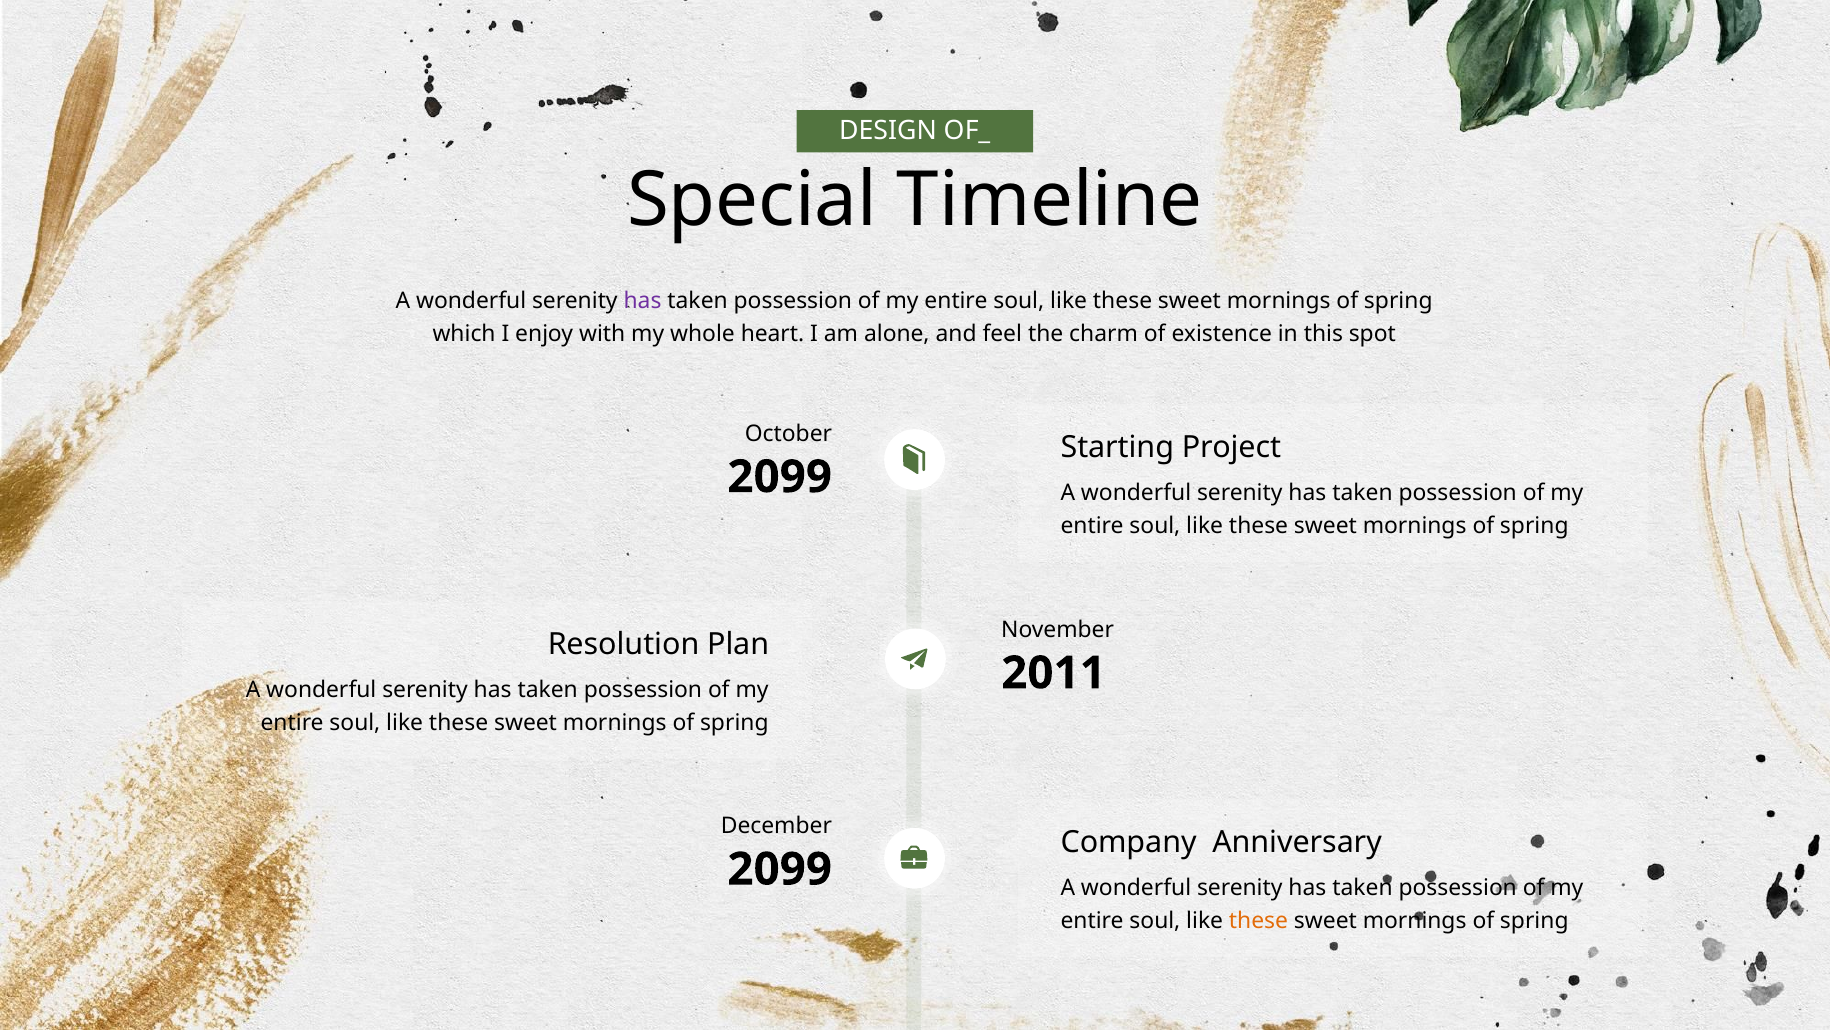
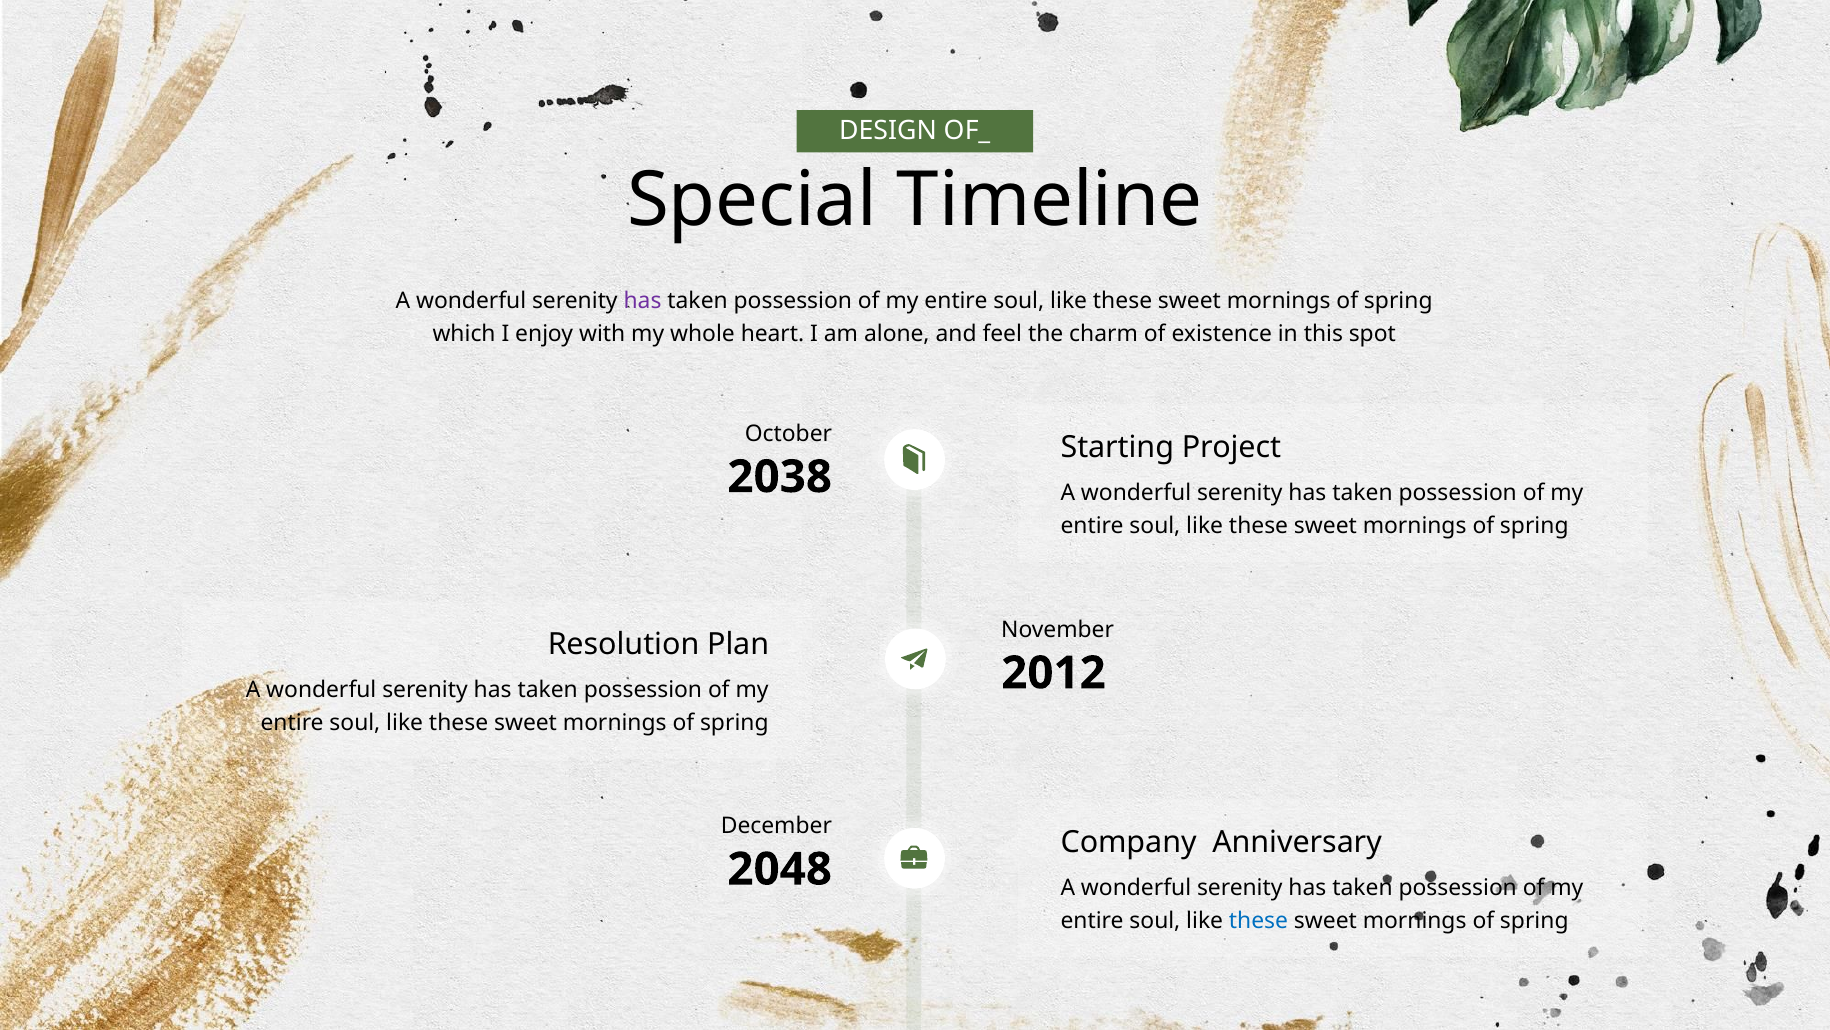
2099 at (780, 477): 2099 -> 2038
2011: 2011 -> 2012
2099 at (780, 869): 2099 -> 2048
these at (1258, 920) colour: orange -> blue
